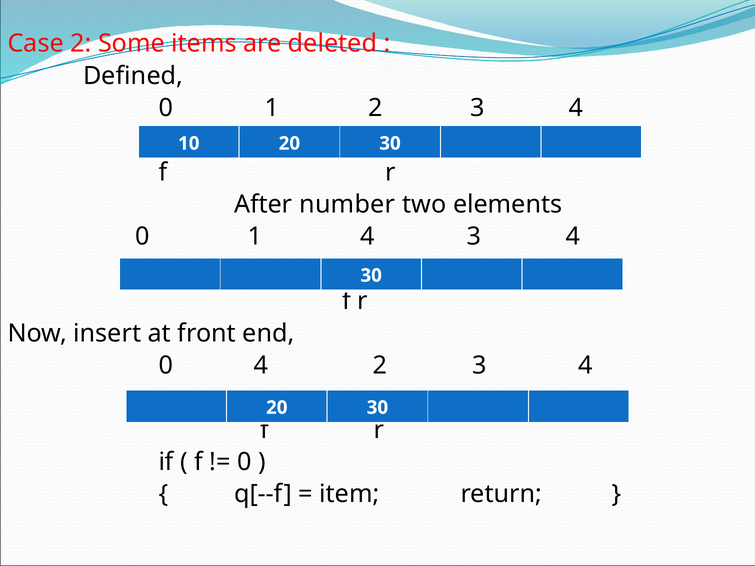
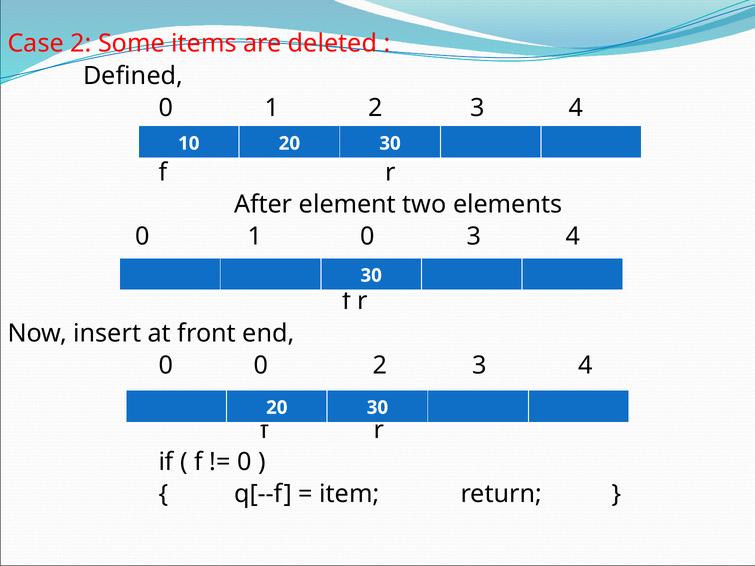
number: number -> element
1 4: 4 -> 0
0 4: 4 -> 0
